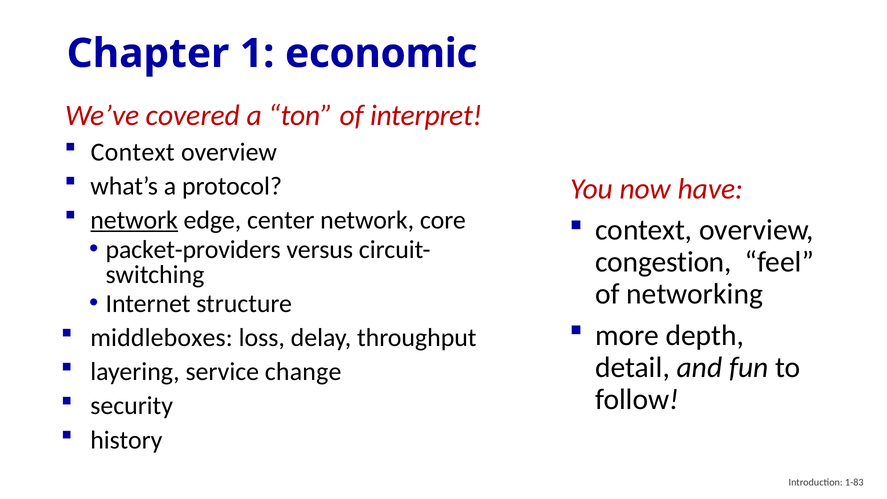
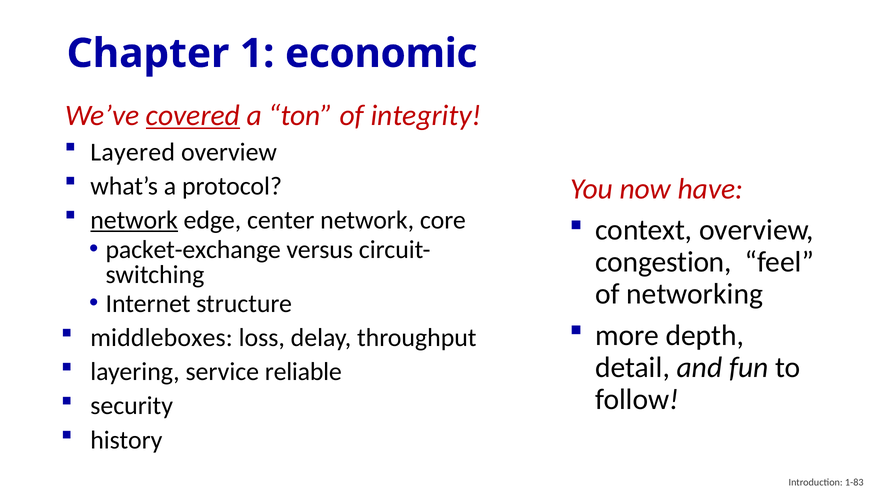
covered underline: none -> present
interpret: interpret -> integrity
Context at (133, 152): Context -> Layered
packet-providers: packet-providers -> packet-exchange
change: change -> reliable
